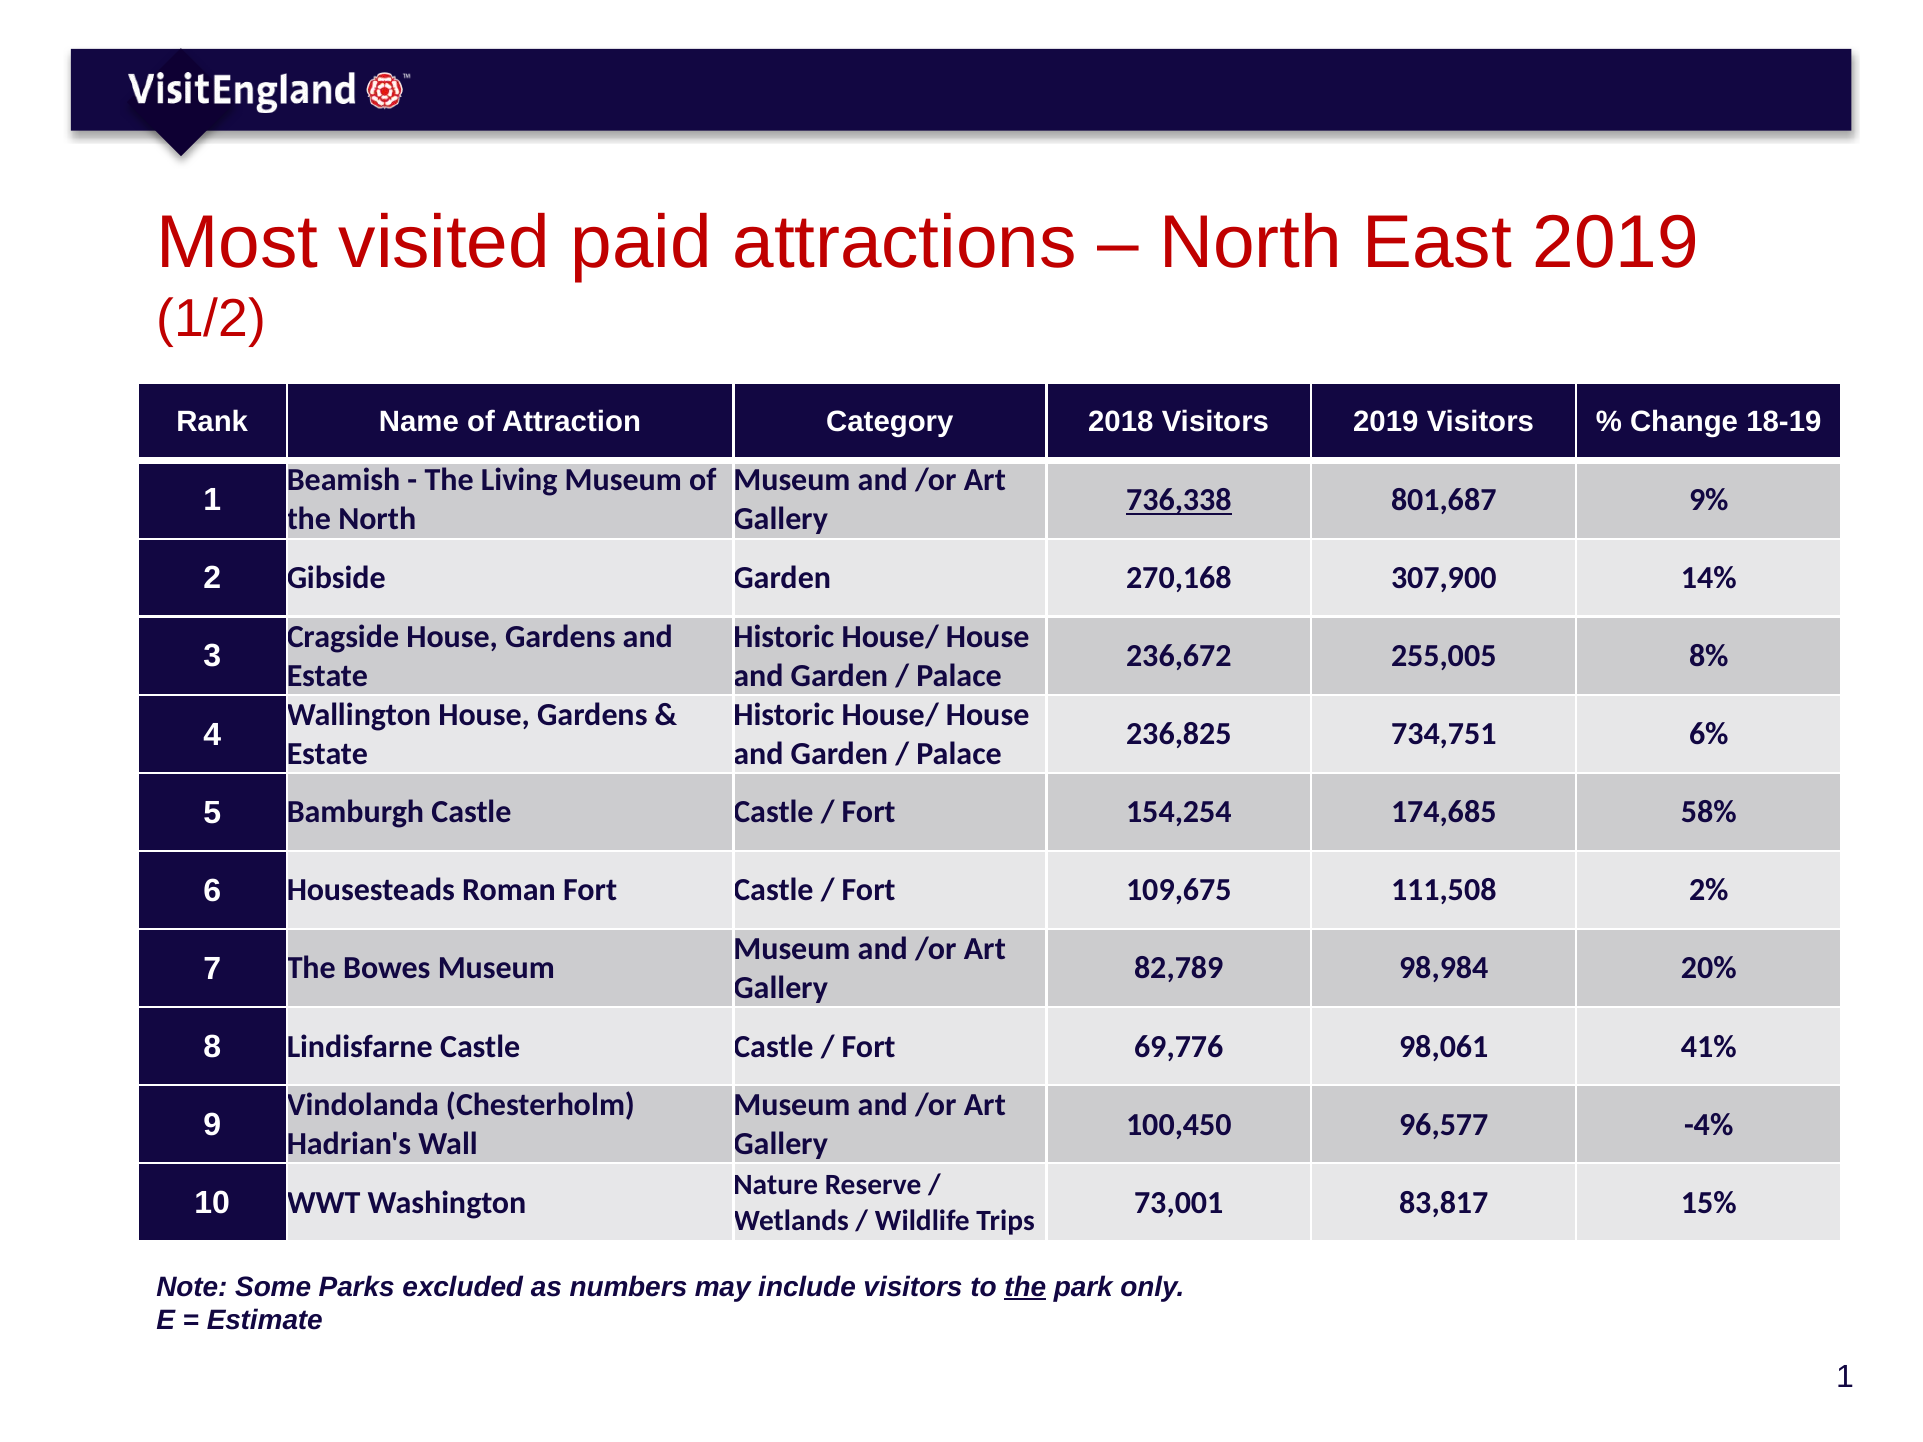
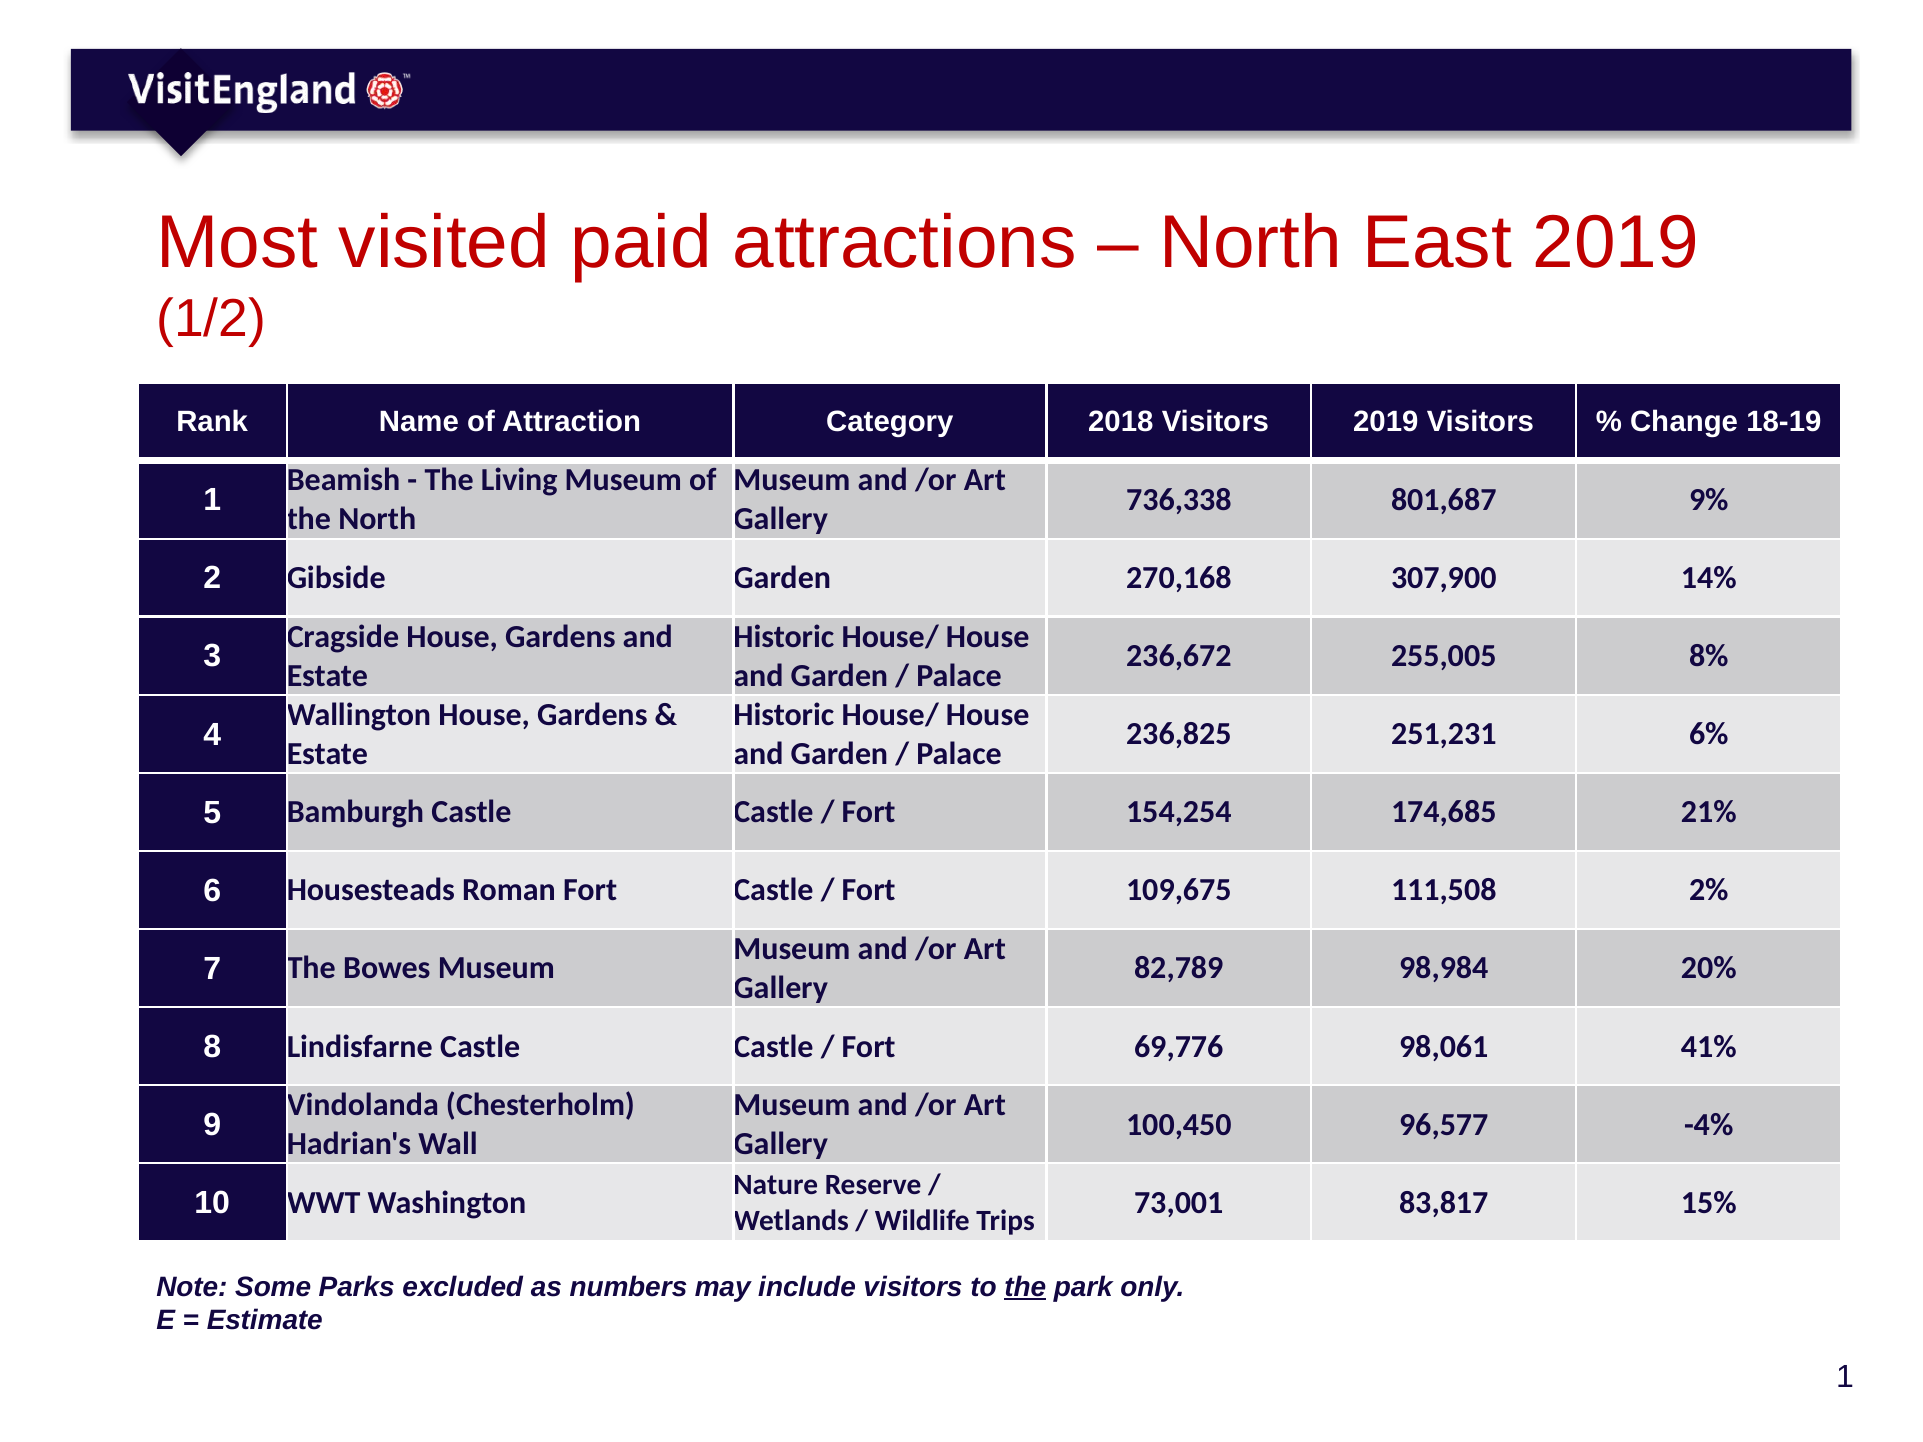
736,338 underline: present -> none
734,751: 734,751 -> 251,231
58%: 58% -> 21%
